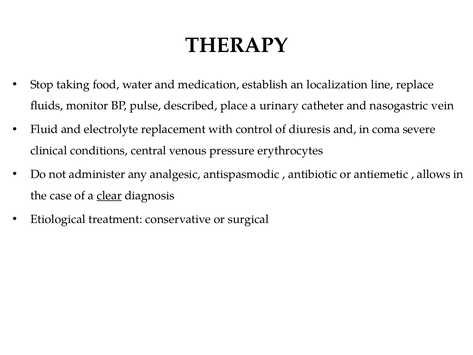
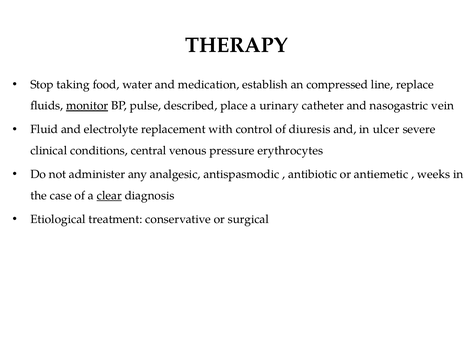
localization: localization -> compressed
monitor underline: none -> present
coma: coma -> ulcer
allows: allows -> weeks
